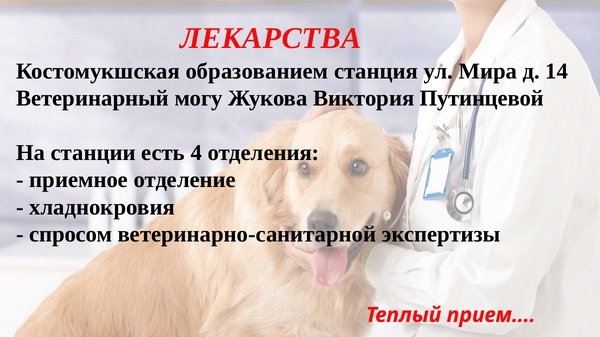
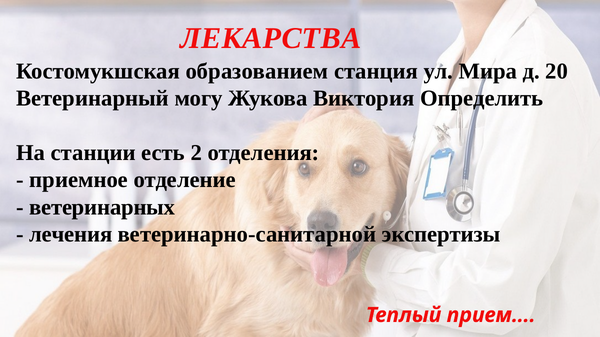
14: 14 -> 20
Путинцевой: Путинцевой -> Определить
4: 4 -> 2
хладнокровия: хладнокровия -> ветеринарных
спросом: спросом -> лечения
